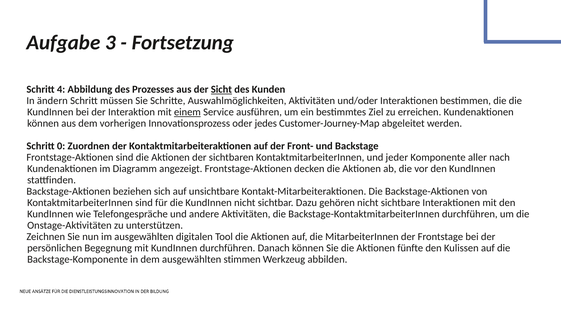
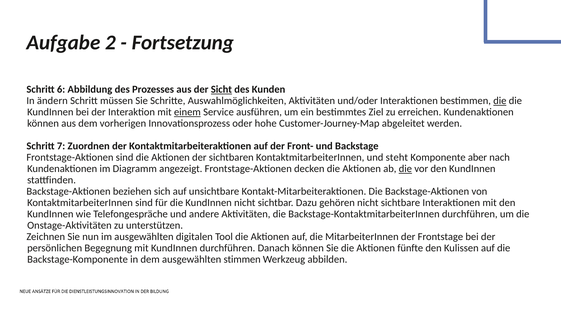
3: 3 -> 2
4: 4 -> 6
die at (500, 101) underline: none -> present
jedes: jedes -> hohe
0: 0 -> 7
jeder: jeder -> steht
aller: aller -> aber
die at (405, 169) underline: none -> present
